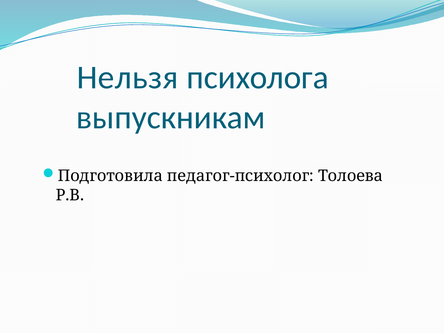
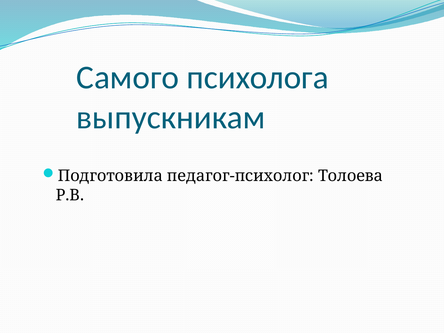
Нельзя: Нельзя -> Самого
